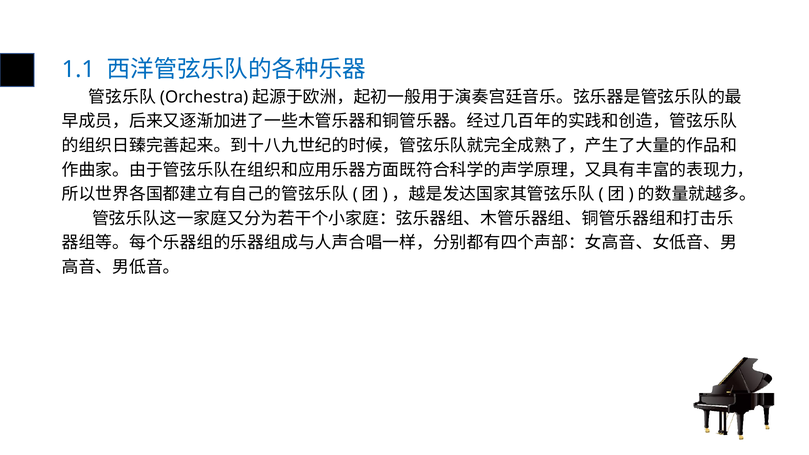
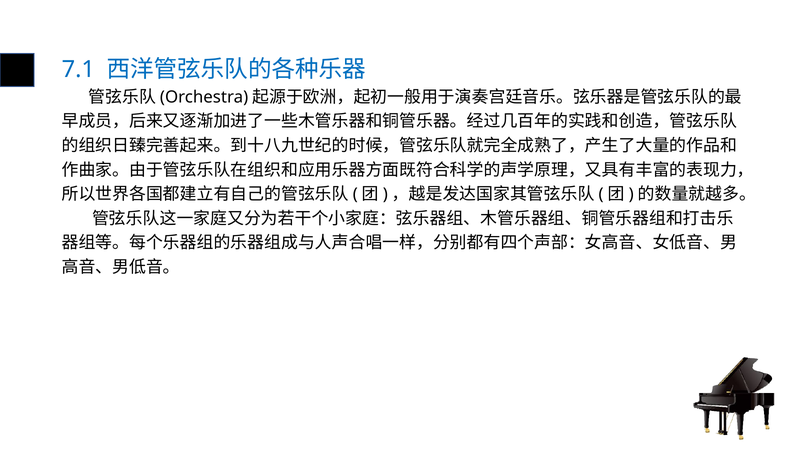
1.1: 1.1 -> 7.1
